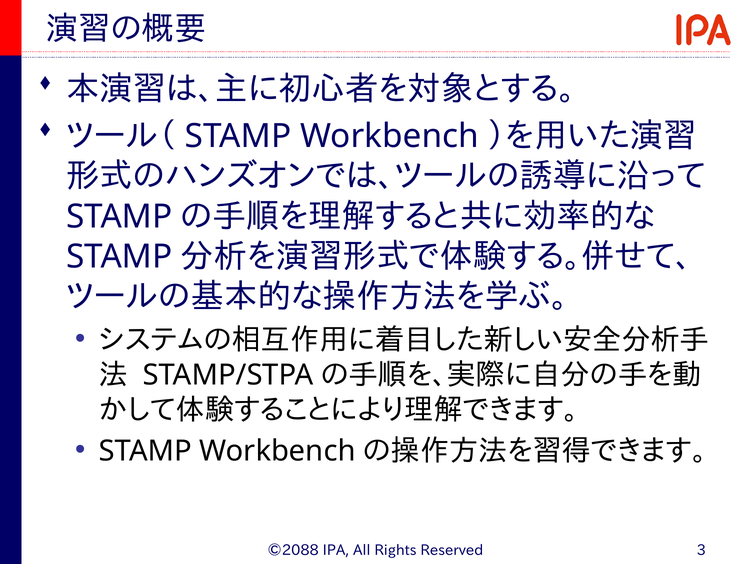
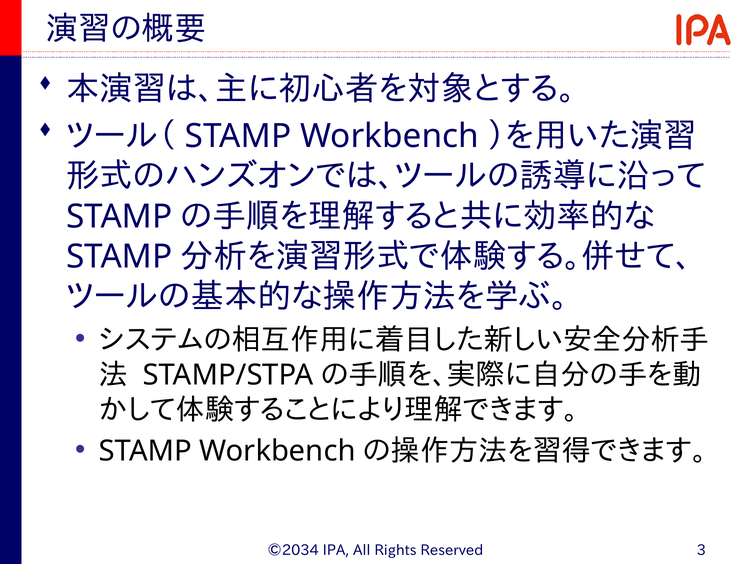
©2088: ©2088 -> ©2034
